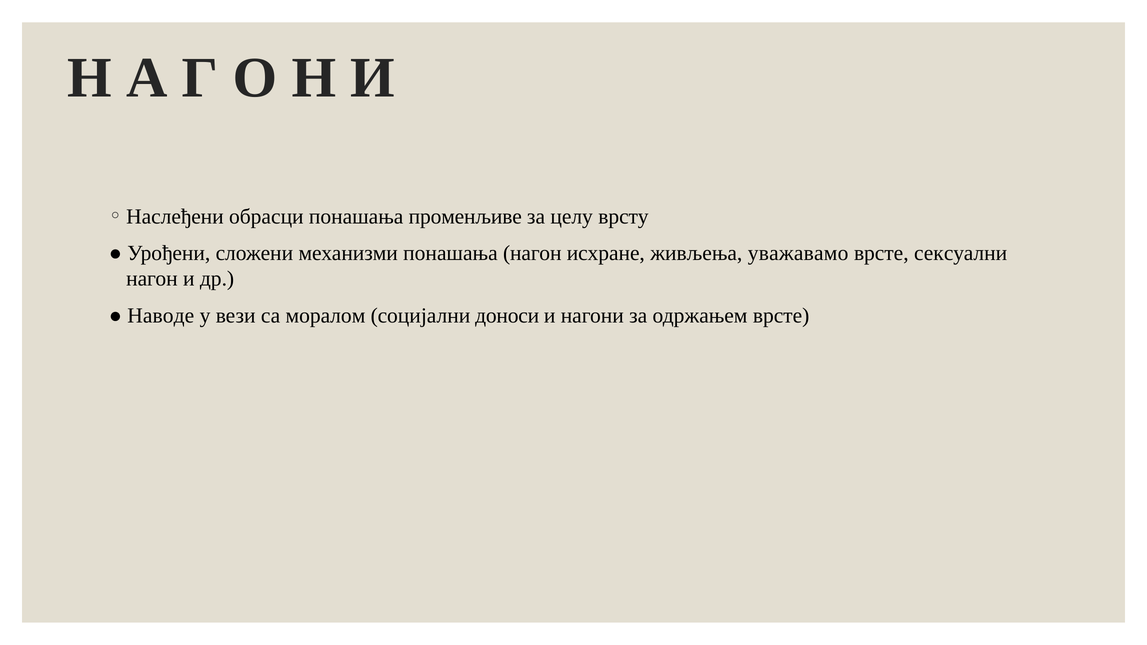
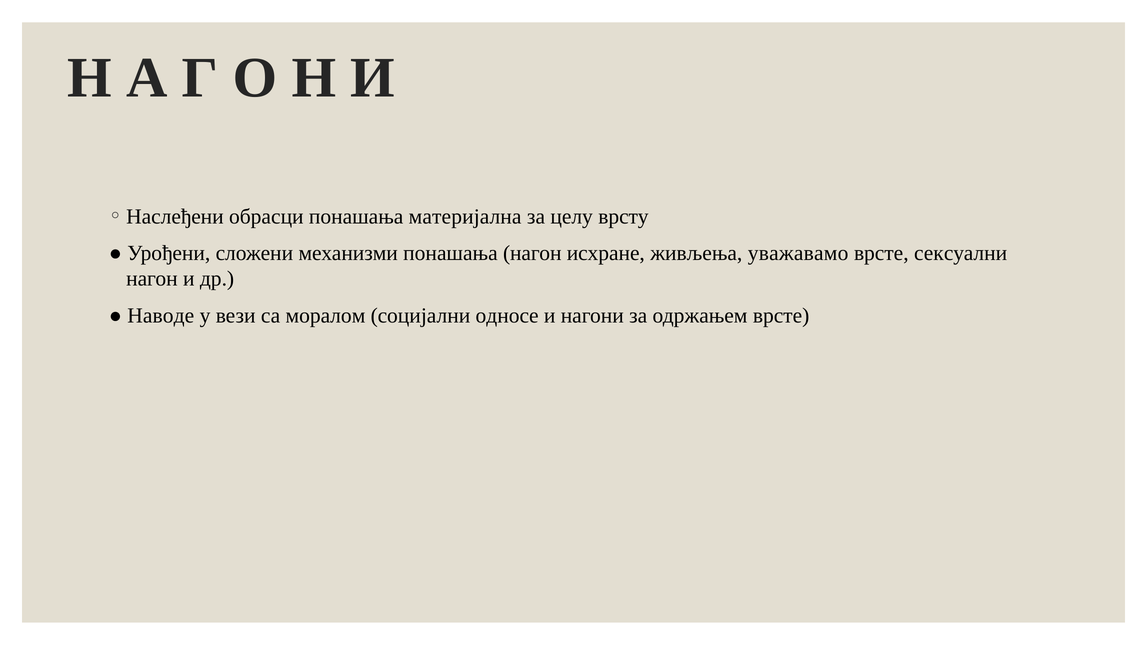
променљиве: променљиве -> материјална
доноси: доноси -> односе
